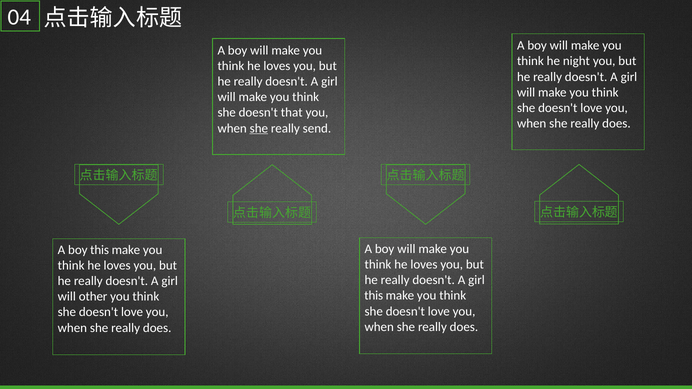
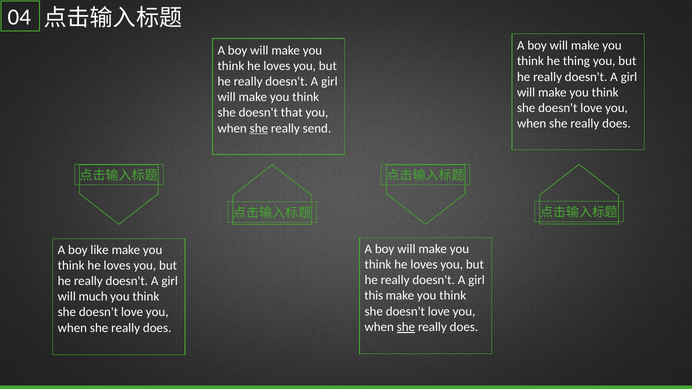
night: night -> thing
boy this: this -> like
other: other -> much
she at (406, 327) underline: none -> present
